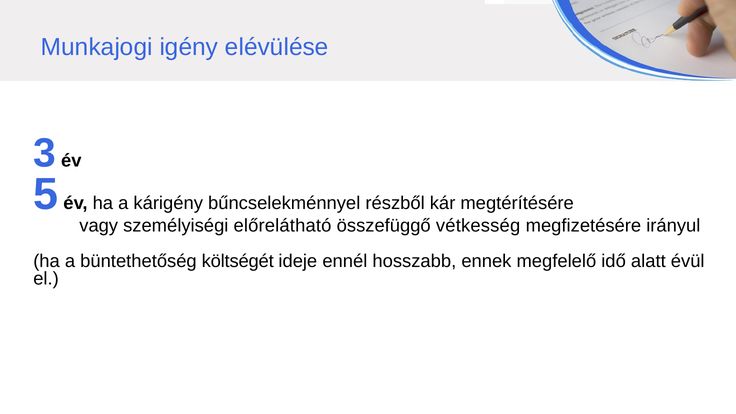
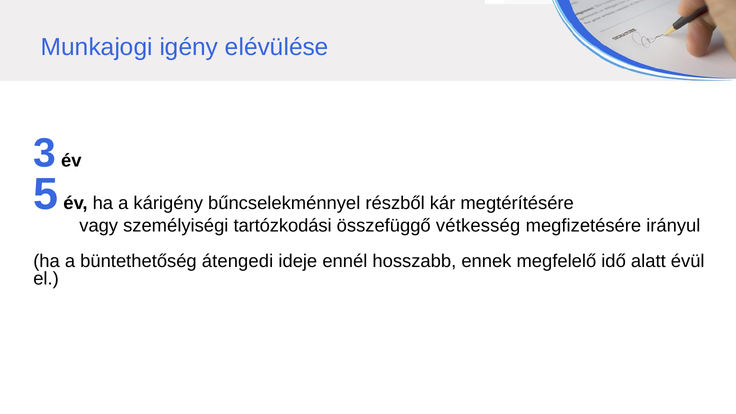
előrelátható: előrelátható -> tartózkodási
költségét: költségét -> átengedi
